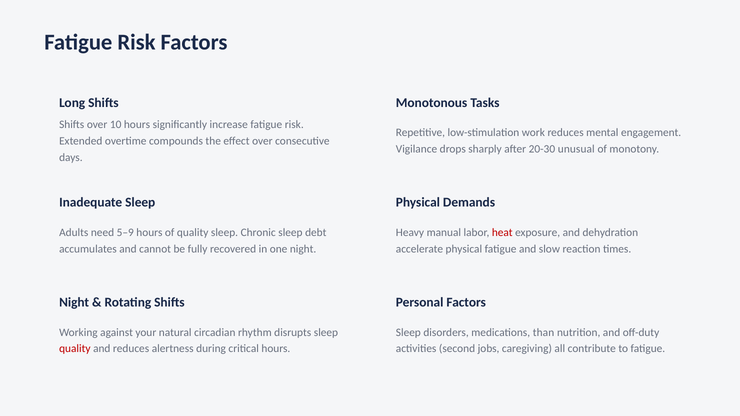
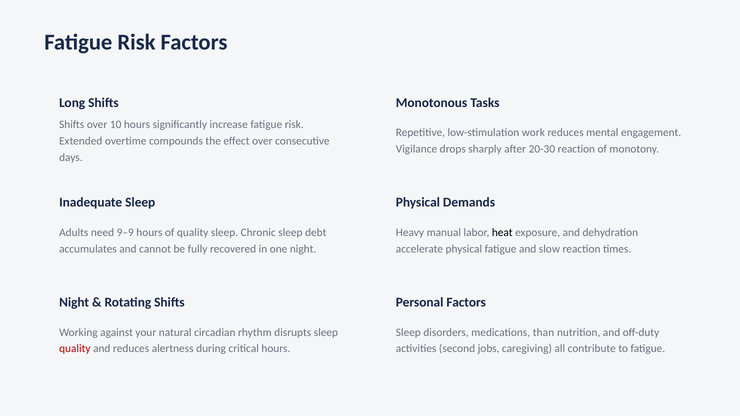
20-30 unusual: unusual -> reaction
5–9: 5–9 -> 9–9
heat colour: red -> black
